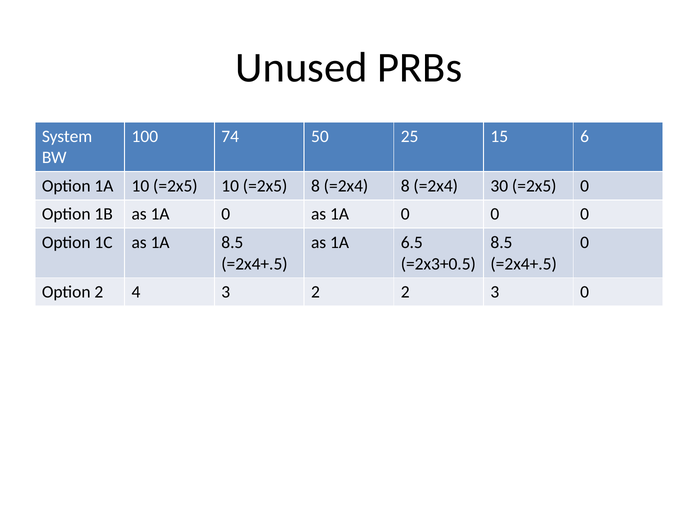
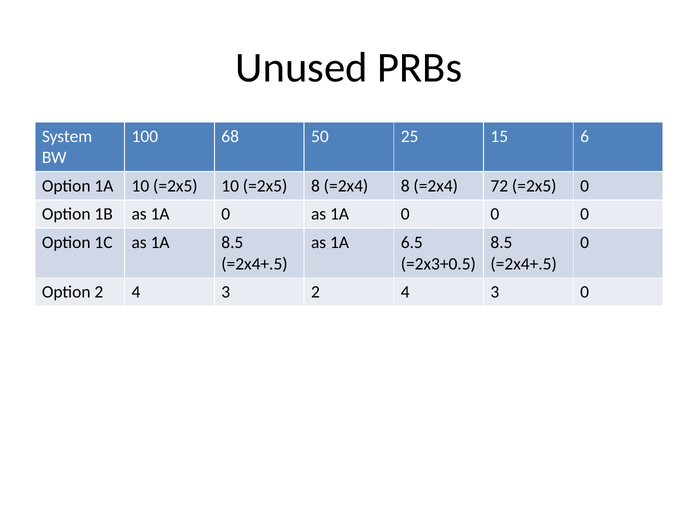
74: 74 -> 68
30: 30 -> 72
3 2 2: 2 -> 4
